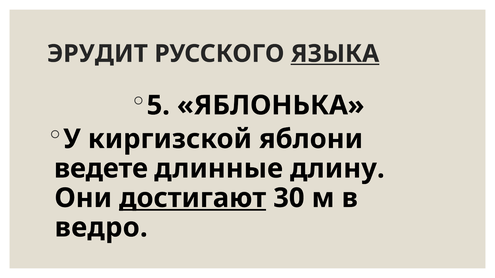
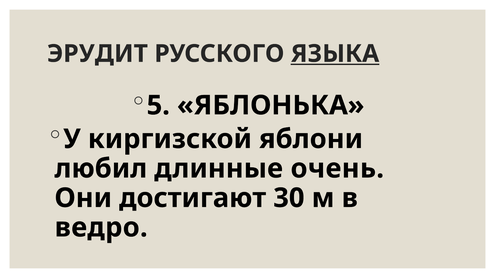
ведете: ведете -> любил
длину: длину -> очень
достигают underline: present -> none
